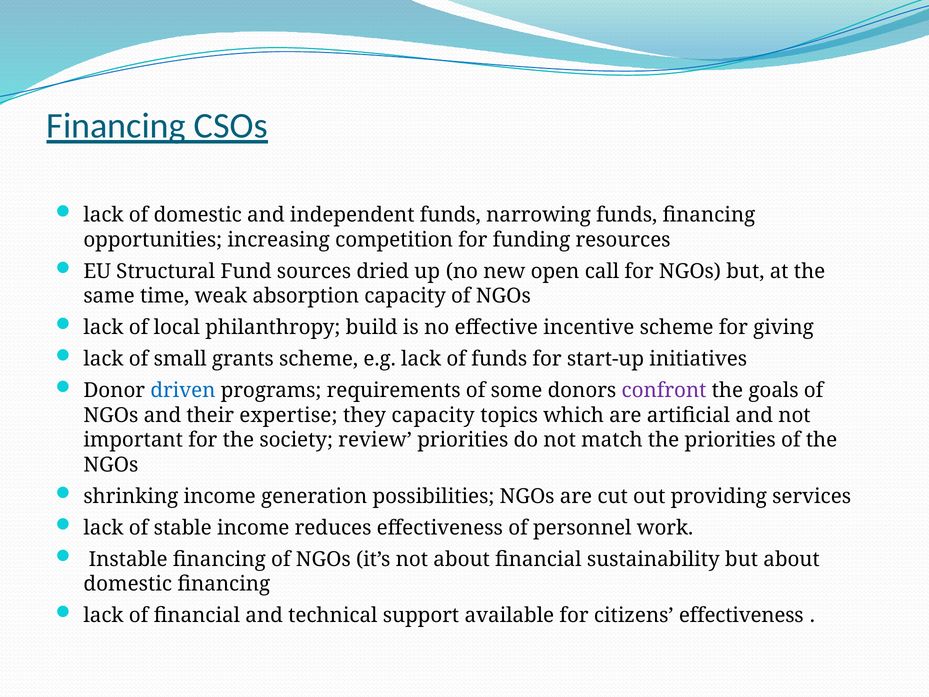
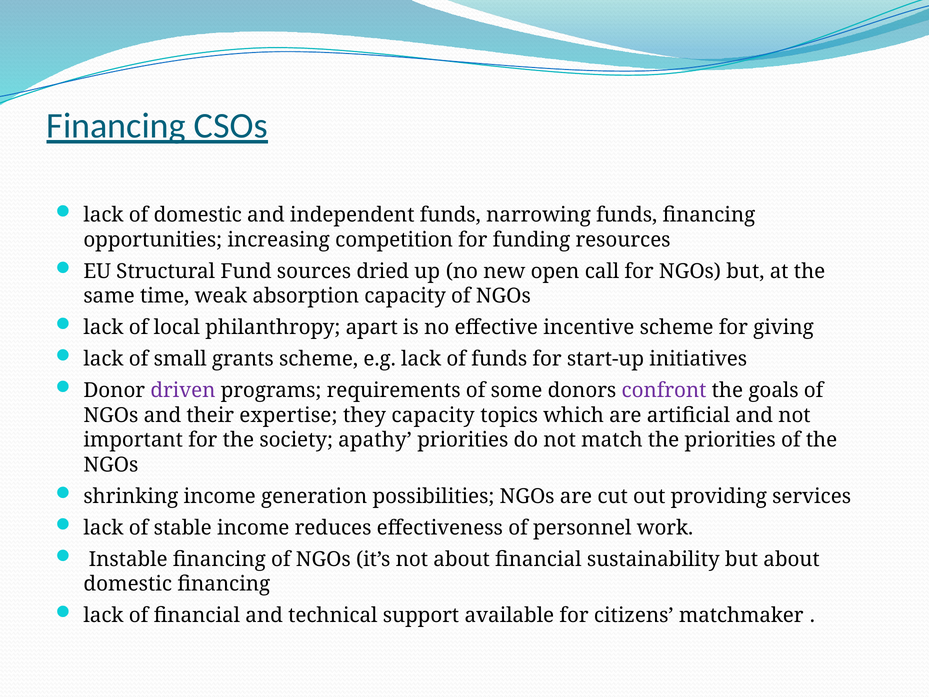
build: build -> apart
driven colour: blue -> purple
review: review -> apathy
citizens effectiveness: effectiveness -> matchmaker
